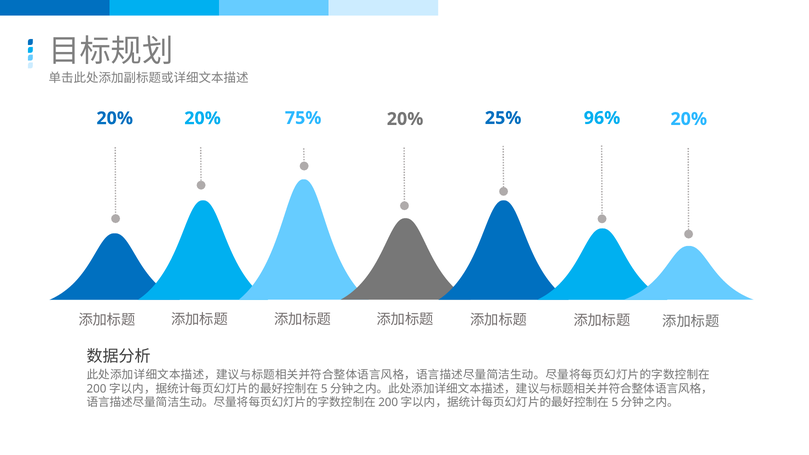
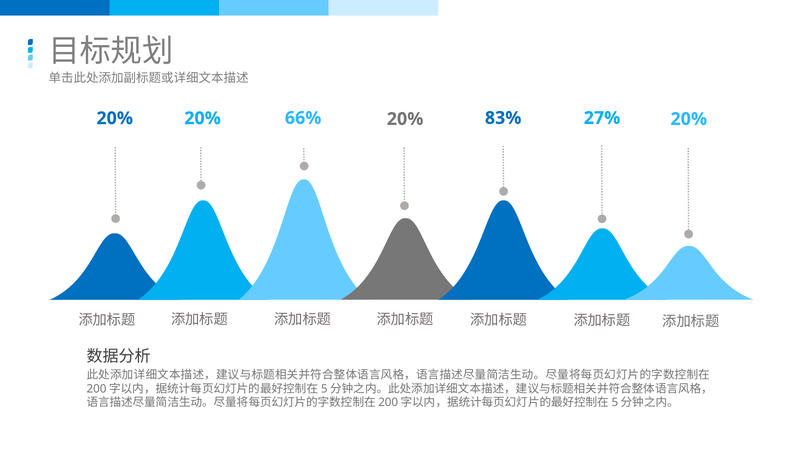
75%: 75% -> 66%
25%: 25% -> 83%
96%: 96% -> 27%
